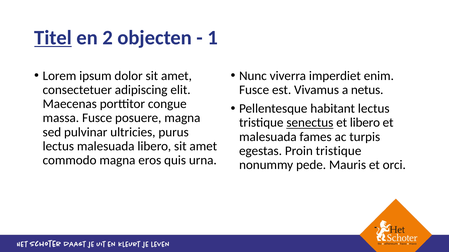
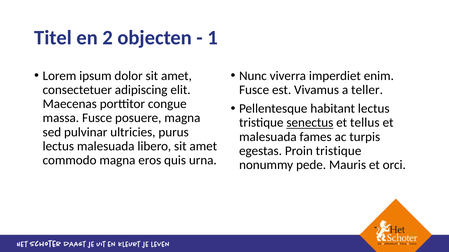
Titel underline: present -> none
netus: netus -> teller
et libero: libero -> tellus
